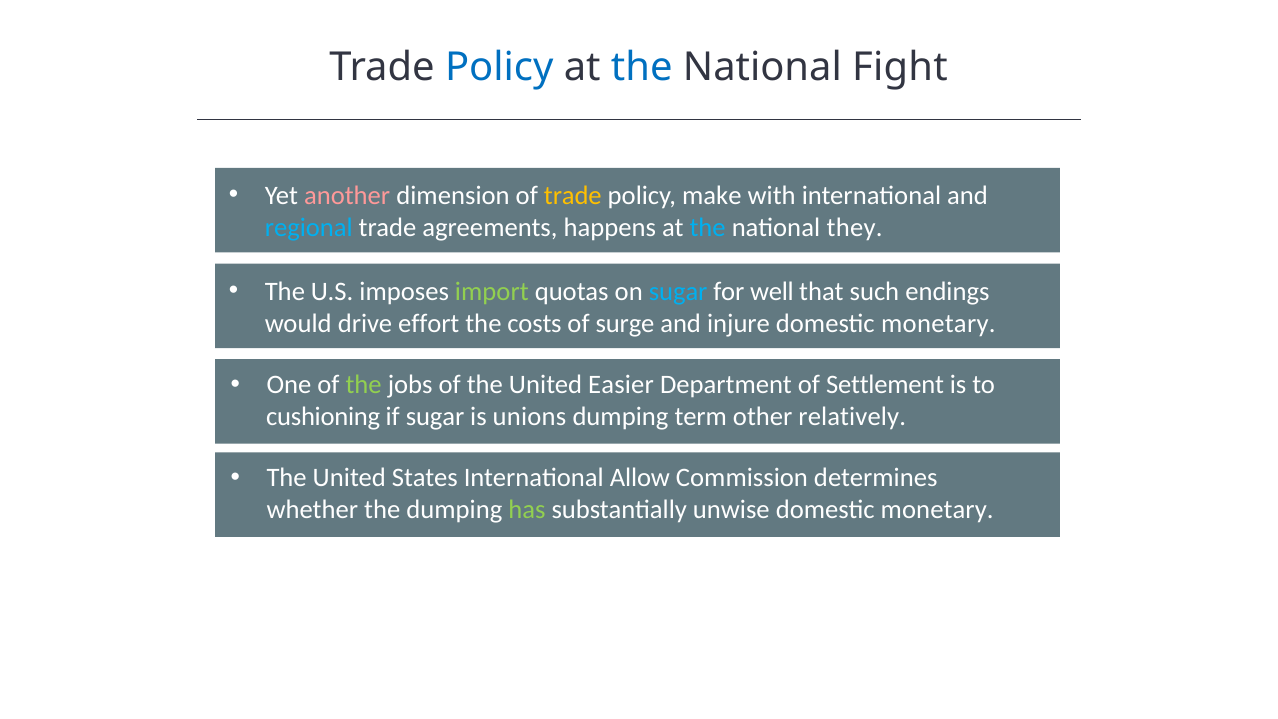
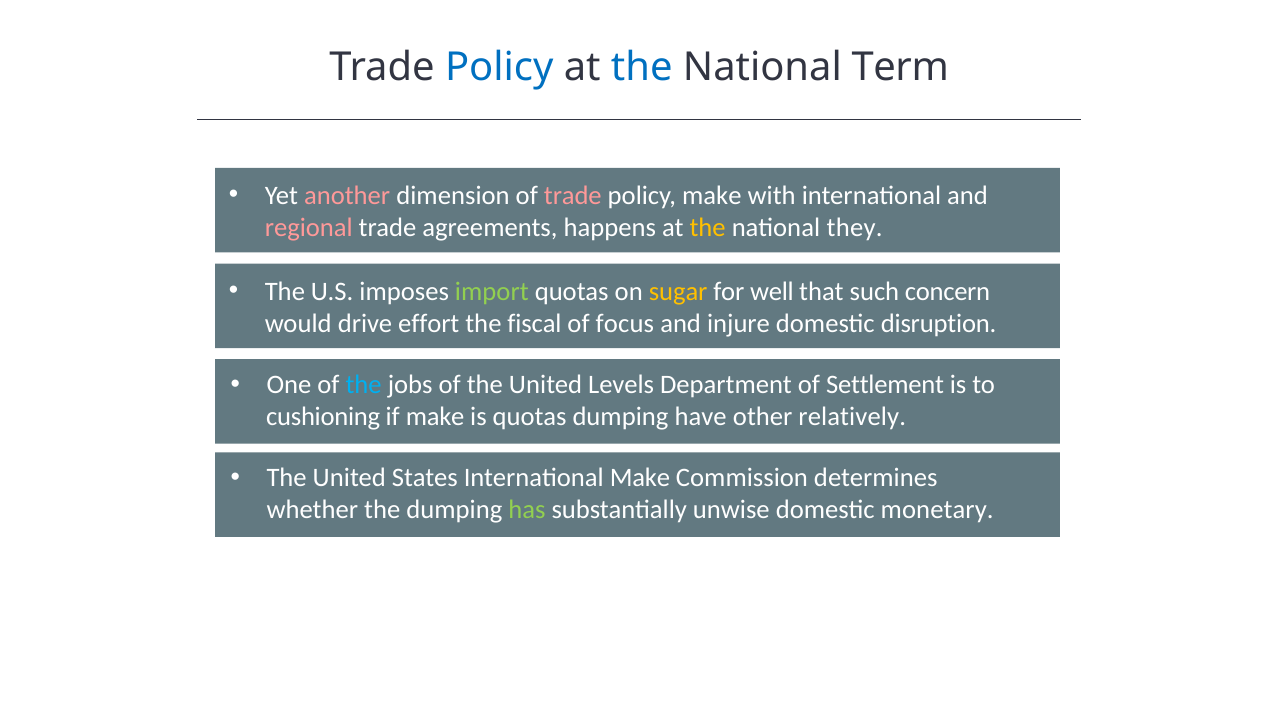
Fight: Fight -> Term
trade at (573, 196) colour: yellow -> pink
regional colour: light blue -> pink
the at (708, 228) colour: light blue -> yellow
sugar at (678, 291) colour: light blue -> yellow
endings: endings -> concern
costs: costs -> fiscal
surge: surge -> focus
injure domestic monetary: monetary -> disruption
the at (364, 385) colour: light green -> light blue
Easier: Easier -> Levels
if sugar: sugar -> make
is unions: unions -> quotas
term: term -> have
International Allow: Allow -> Make
